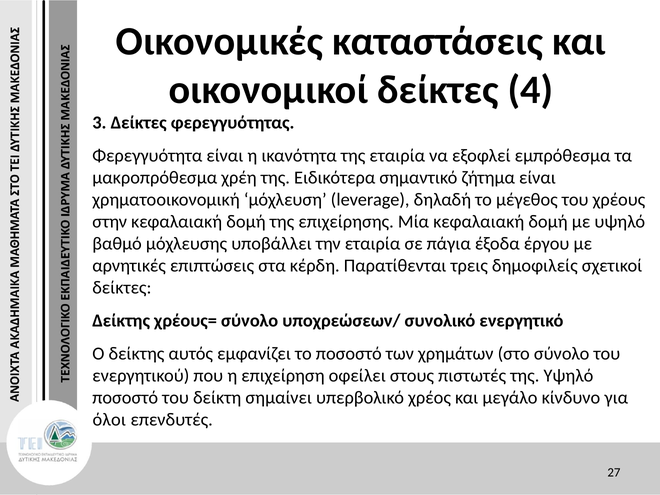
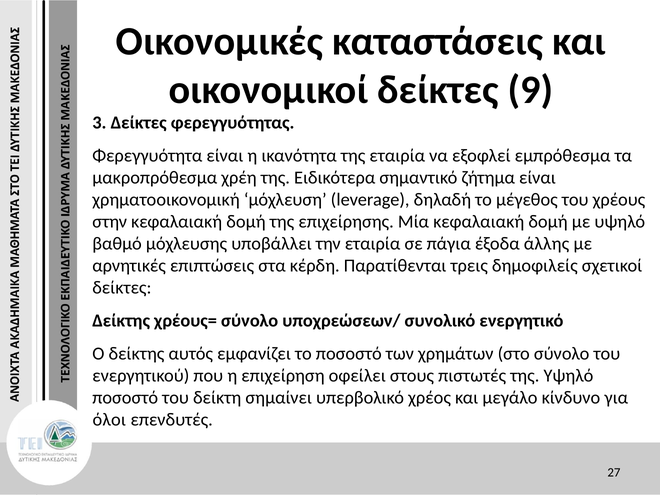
4: 4 -> 9
έργου: έργου -> άλλης
